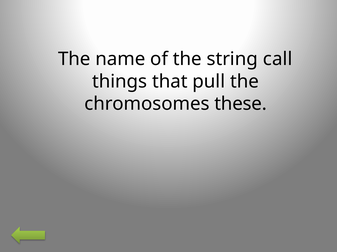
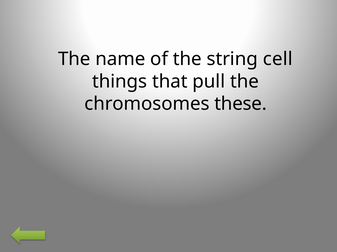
call: call -> cell
